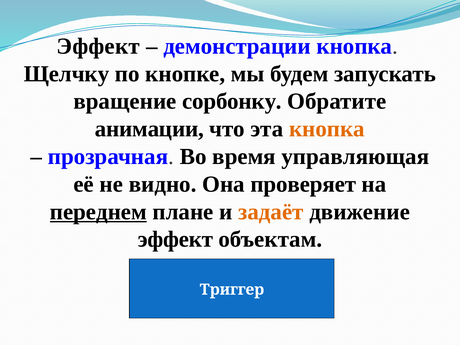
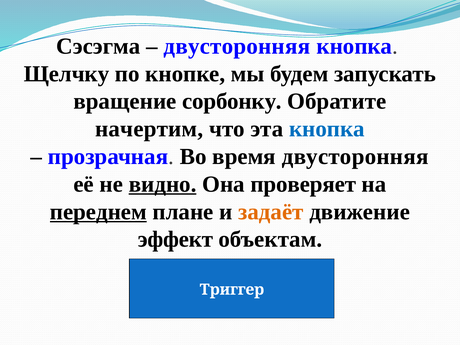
Эффект at (98, 46): Эффект -> Сэсэгма
демонстрации at (237, 46): демонстрации -> двусторонняя
анимации: анимации -> начертим
кнопка at (327, 129) colour: orange -> blue
время управляющая: управляющая -> двусторонняя
видно underline: none -> present
